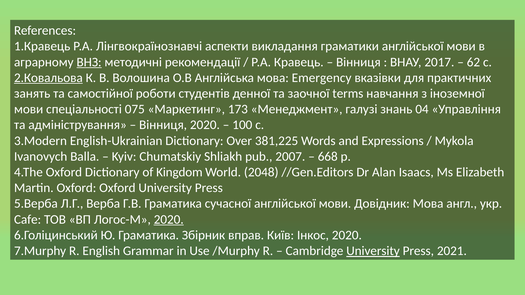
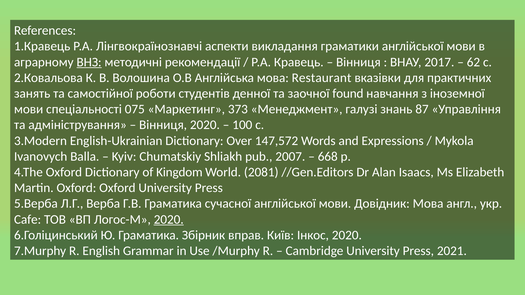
2.Ковальова underline: present -> none
Emergency: Emergency -> Restaurant
terms: terms -> found
173: 173 -> 373
04: 04 -> 87
381,225: 381,225 -> 147,572
2048: 2048 -> 2081
University at (373, 251) underline: present -> none
